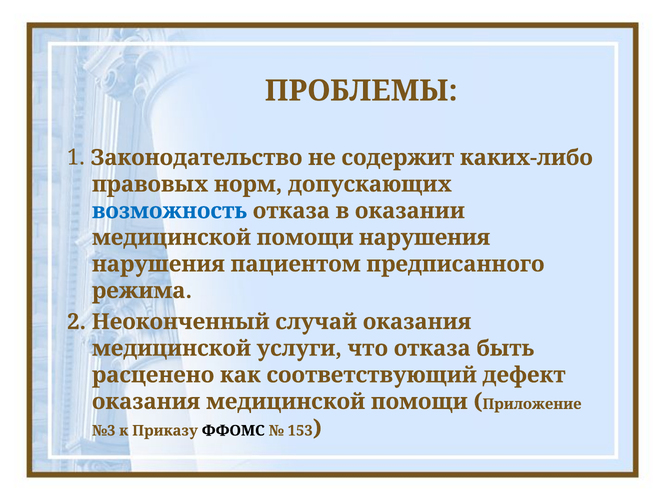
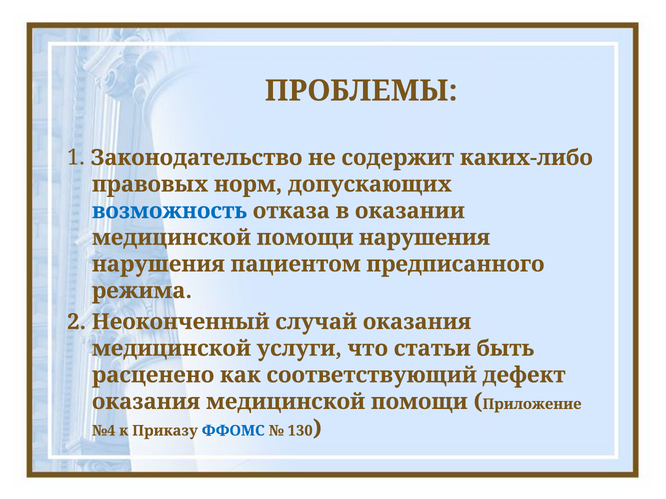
что отказа: отказа -> статьи
№3: №3 -> №4
ФФОМС colour: black -> blue
153: 153 -> 130
